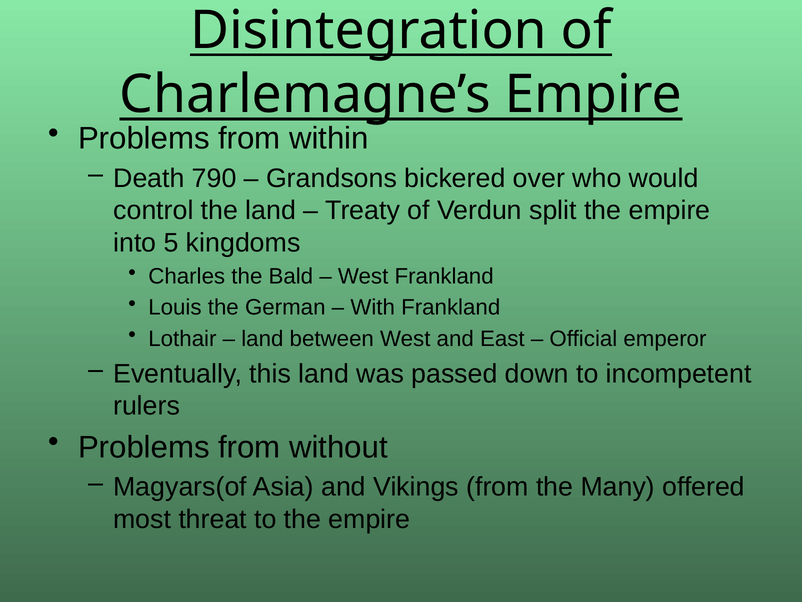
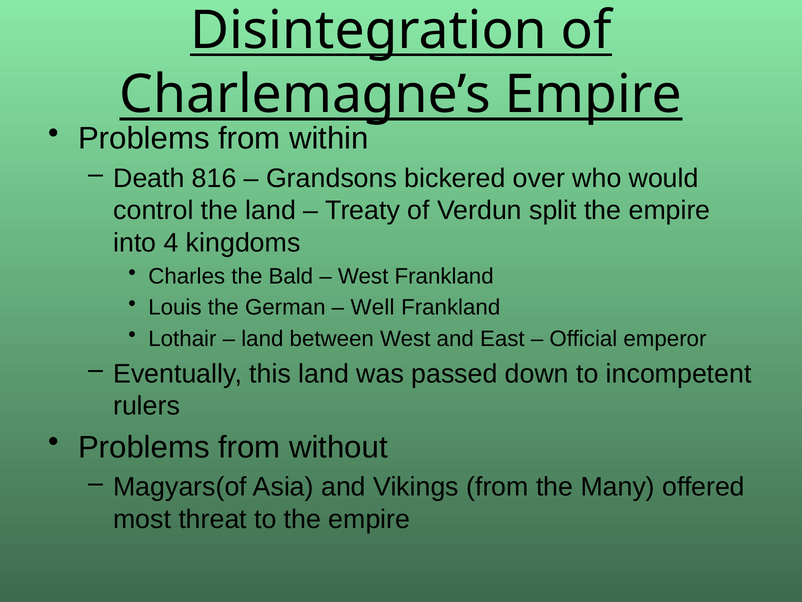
790: 790 -> 816
5: 5 -> 4
With: With -> Well
